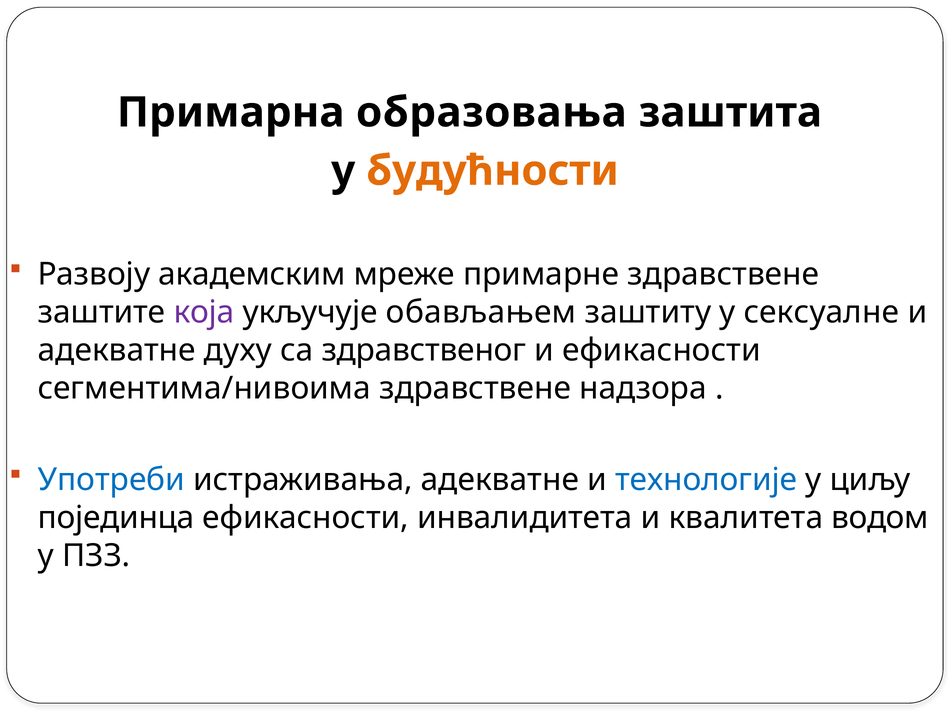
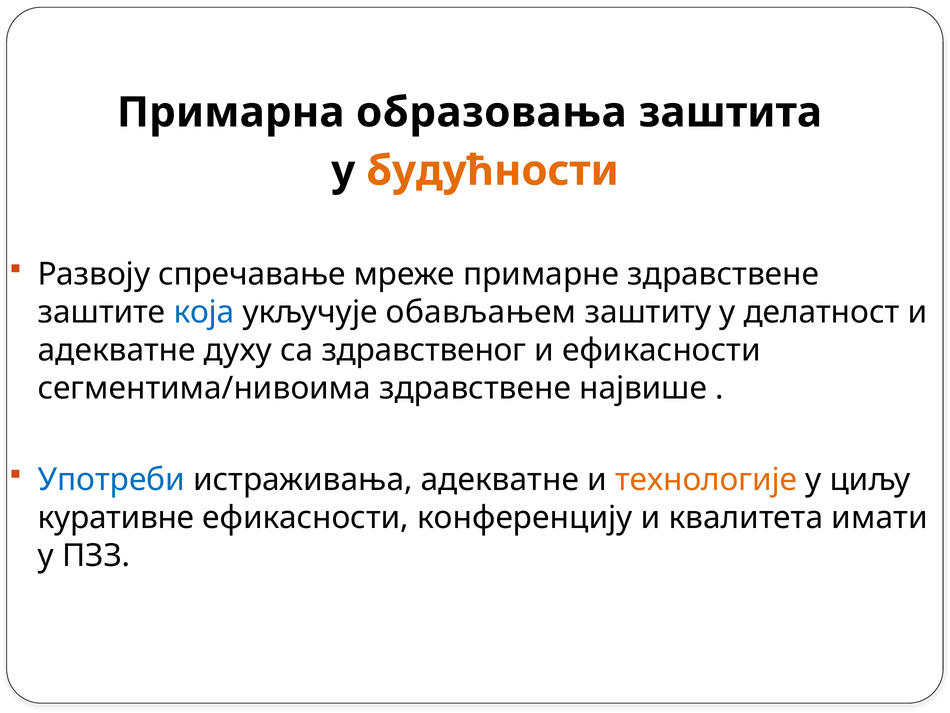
академским: академским -> спречавање
која colour: purple -> blue
сексуалне: сексуалне -> делатност
надзора: надзора -> највише
технологије colour: blue -> orange
појединца: појединца -> куративне
инвалидитета: инвалидитета -> конференцију
водом: водом -> имати
